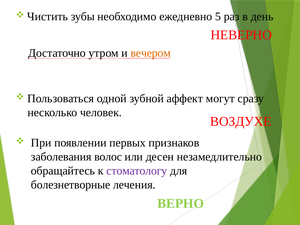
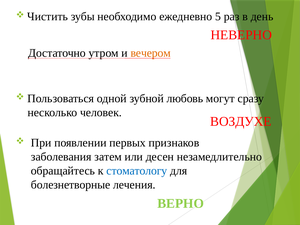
аффект: аффект -> любовь
волос: волос -> затем
стоматологу colour: purple -> blue
